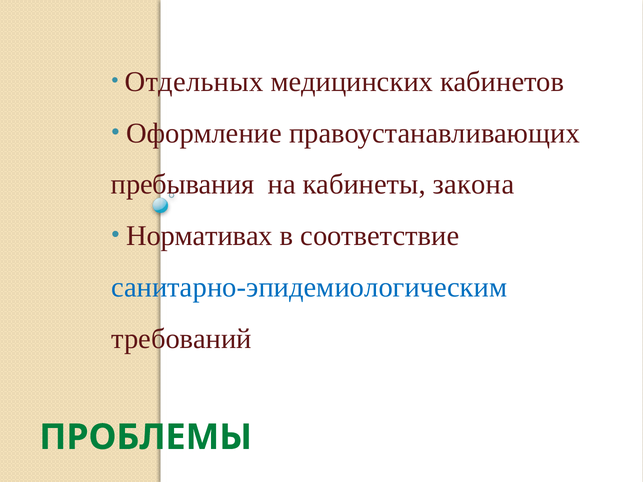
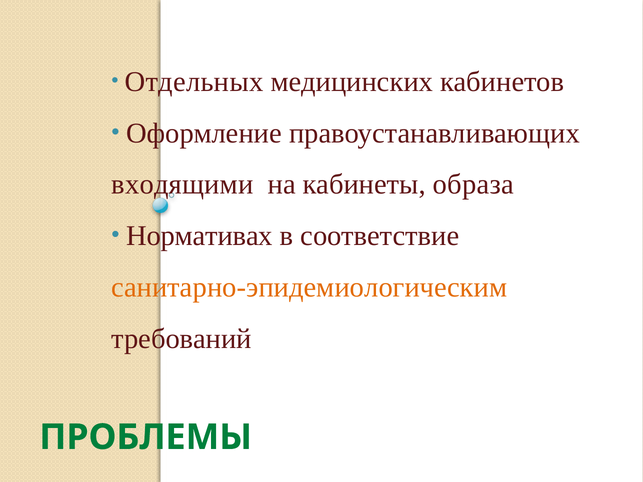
пребывания: пребывания -> входящими
закона: закона -> образа
санитарно-эпидемиологическим colour: blue -> orange
